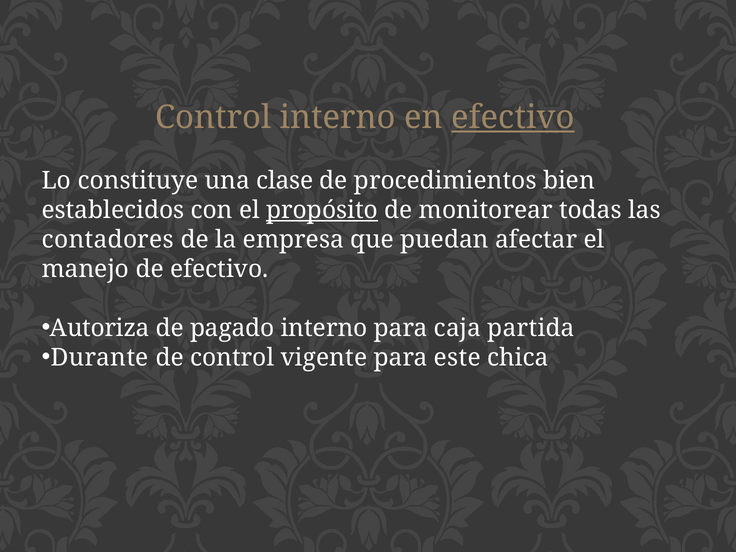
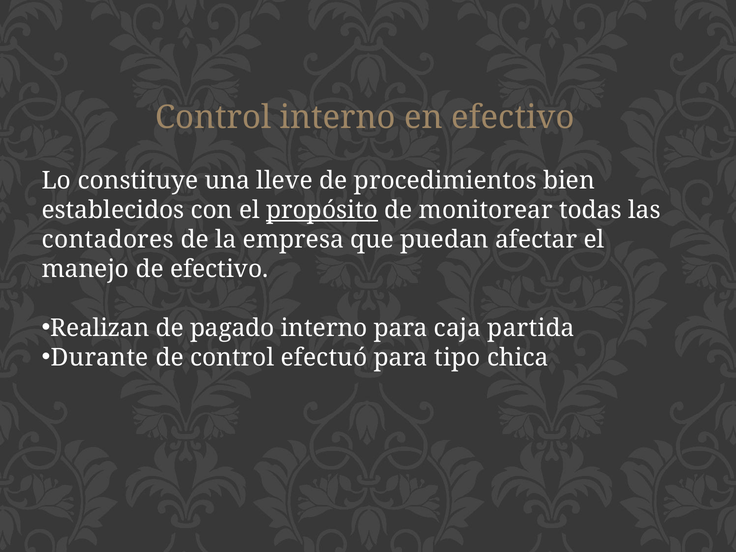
efectivo at (513, 118) underline: present -> none
clase: clase -> lleve
Autoriza: Autoriza -> Realizan
vigente: vigente -> efectuó
este: este -> tipo
